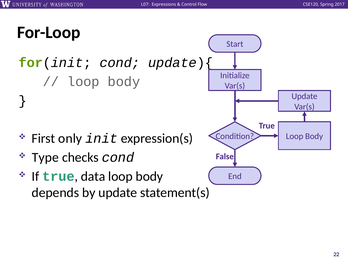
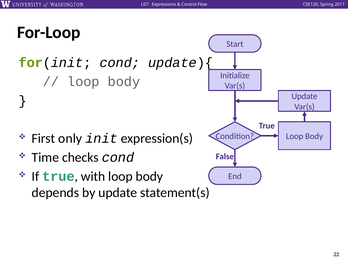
Type: Type -> Time
data: data -> with
